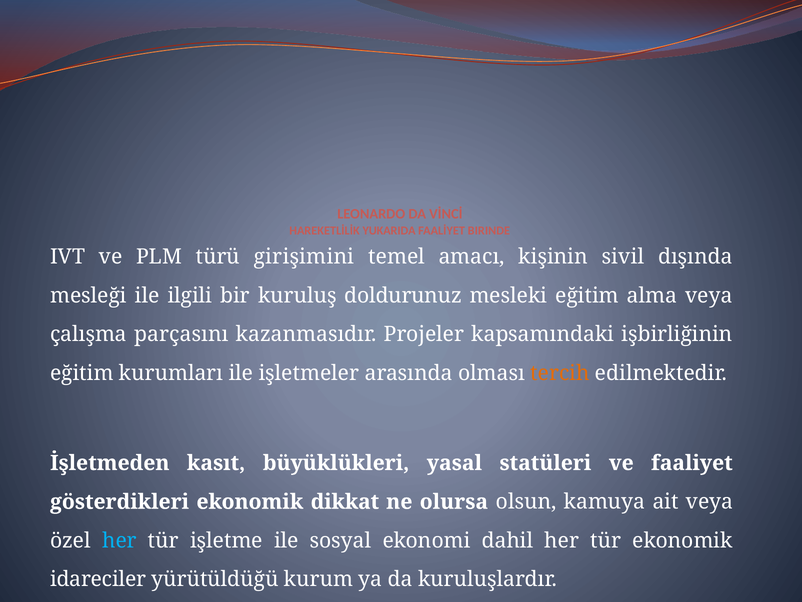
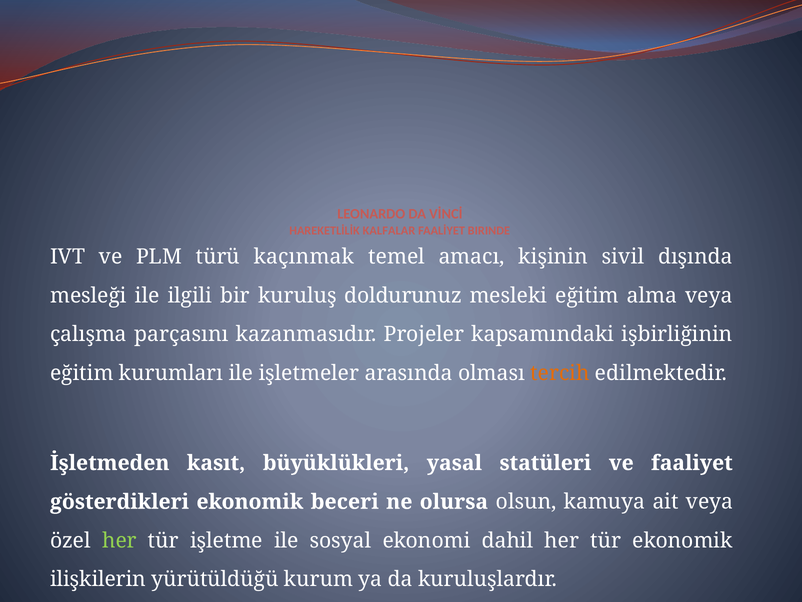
YUKARIDA: YUKARIDA -> KALFALAR
girişimini: girişimini -> kaçınmak
dikkat: dikkat -> beceri
her at (119, 540) colour: light blue -> light green
idareciler: idareciler -> ilişkilerin
